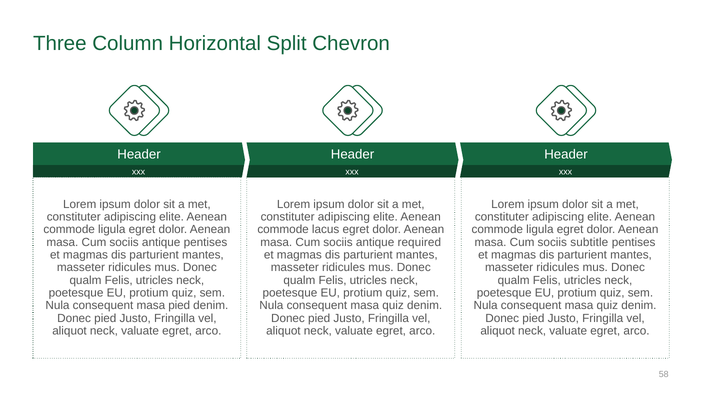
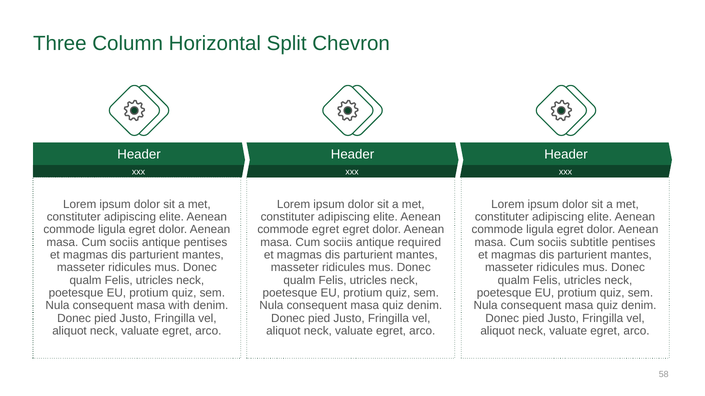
commode lacus: lacus -> egret
masa pied: pied -> with
